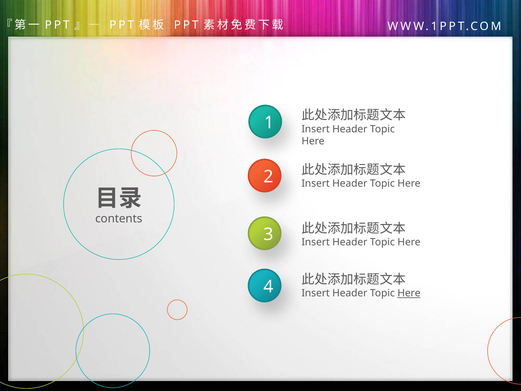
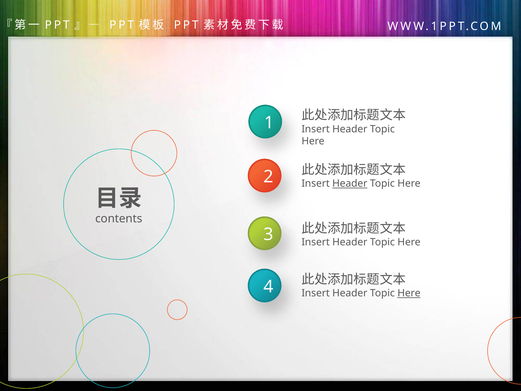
Header at (350, 183) underline: none -> present
